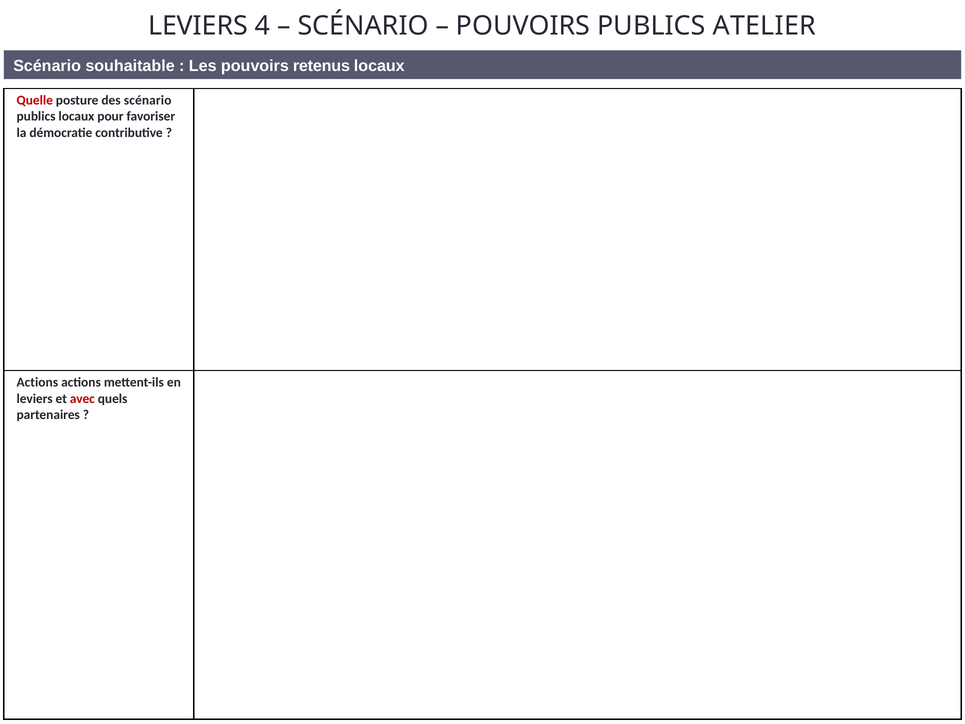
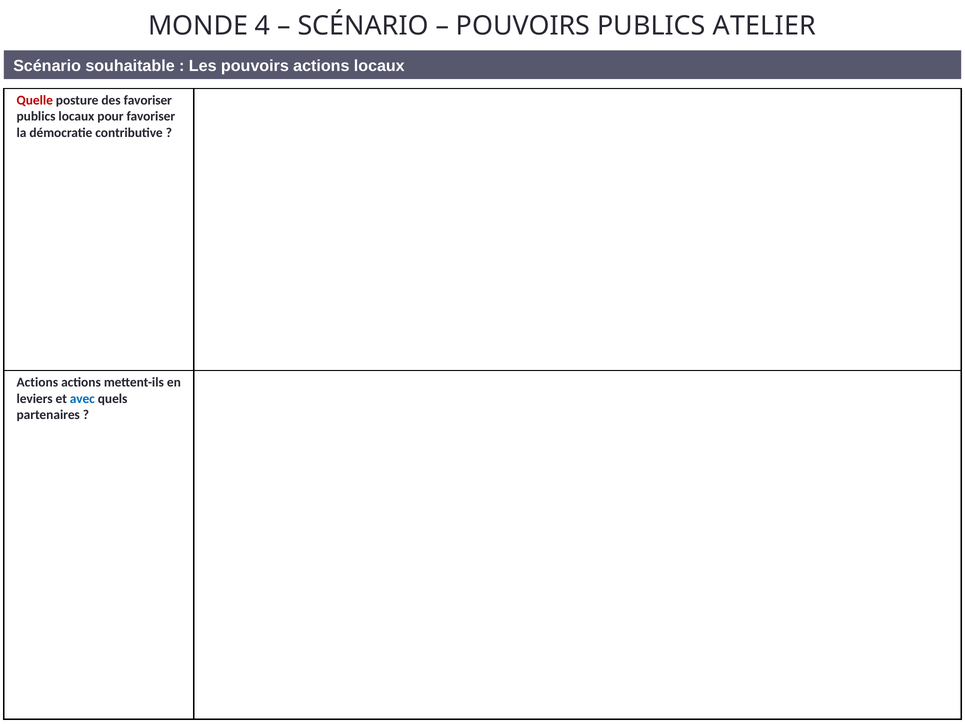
LEVIERS at (198, 26): LEVIERS -> MONDE
pouvoirs retenus: retenus -> actions
des scénario: scénario -> favoriser
avec colour: red -> blue
